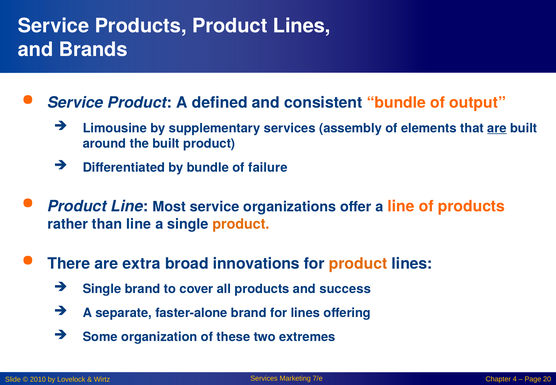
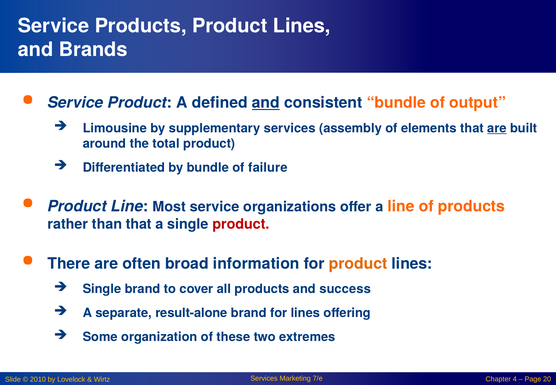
and at (266, 103) underline: none -> present
the built: built -> total
than line: line -> that
product at (241, 224) colour: orange -> red
extra: extra -> often
innovations: innovations -> information
faster-alone: faster-alone -> result-alone
